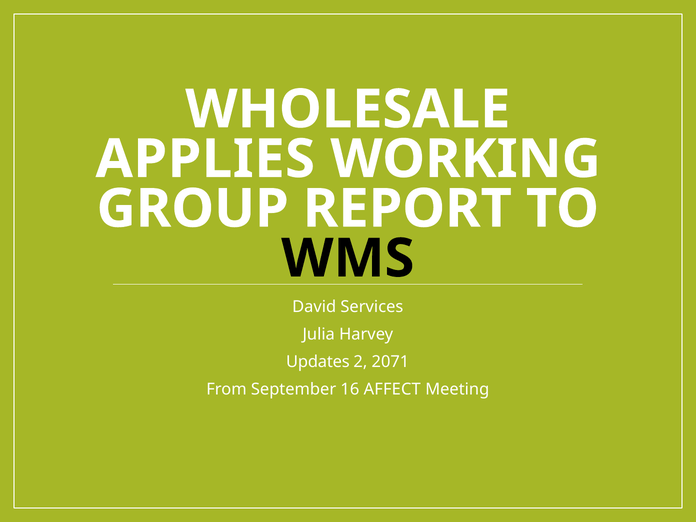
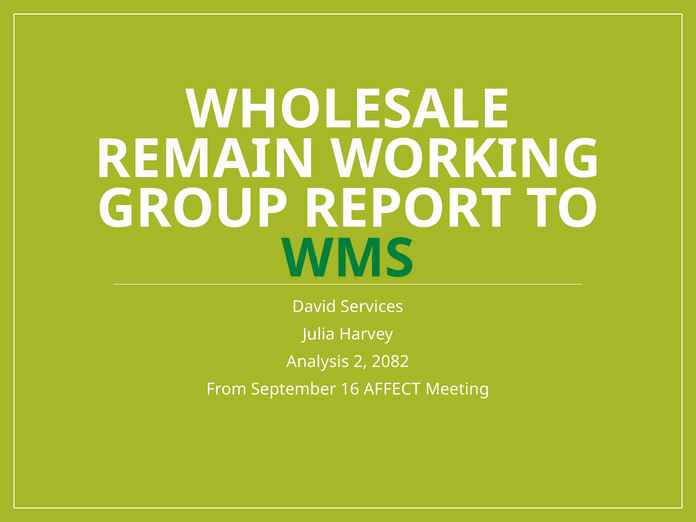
APPLIES: APPLIES -> REMAIN
WMS colour: black -> green
Updates: Updates -> Analysis
2071: 2071 -> 2082
